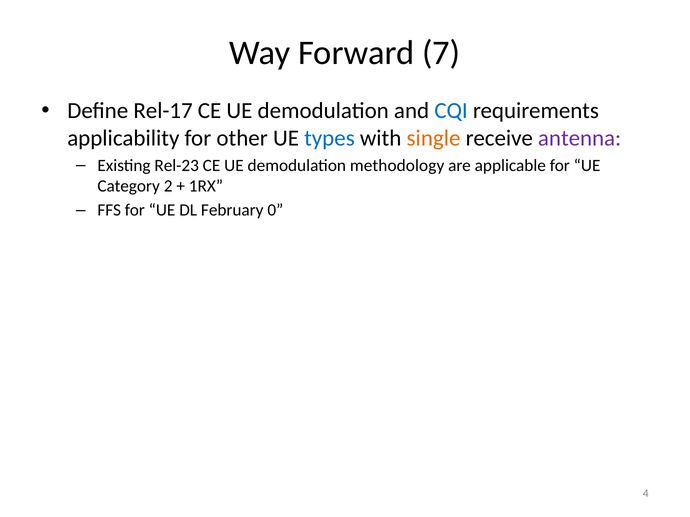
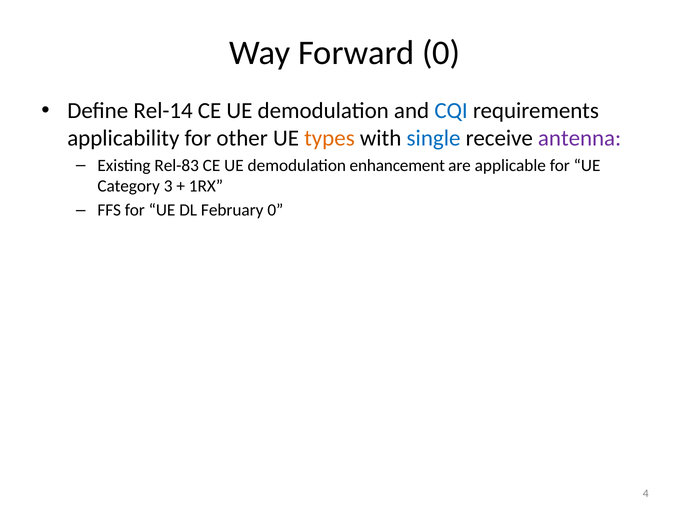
Forward 7: 7 -> 0
Rel-17: Rel-17 -> Rel-14
types colour: blue -> orange
single colour: orange -> blue
Rel-23: Rel-23 -> Rel-83
methodology: methodology -> enhancement
2: 2 -> 3
